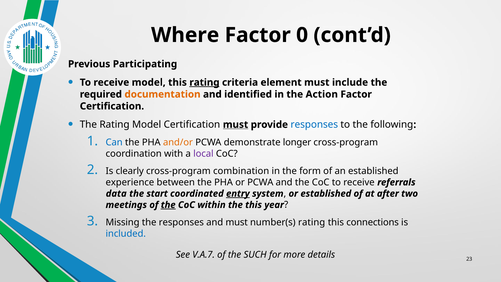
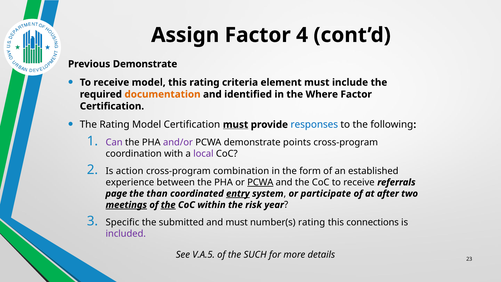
Where: Where -> Assign
0: 0 -> 4
Previous Participating: Participating -> Demonstrate
rating at (204, 82) underline: present -> none
Action: Action -> Where
Can colour: blue -> purple
and/or colour: orange -> purple
longer: longer -> points
clearly: clearly -> action
PCWA at (260, 182) underline: none -> present
data: data -> page
start: start -> than
or established: established -> participate
meetings underline: none -> present
the this: this -> risk
Missing: Missing -> Specific
the responses: responses -> submitted
included colour: blue -> purple
V.A.7: V.A.7 -> V.A.5
